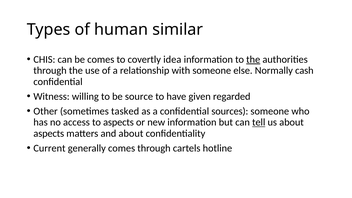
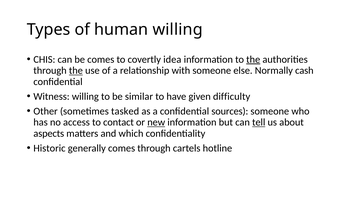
human similar: similar -> willing
the at (76, 71) underline: none -> present
source: source -> similar
regarded: regarded -> difficulty
to aspects: aspects -> contact
new underline: none -> present
and about: about -> which
Current: Current -> Historic
